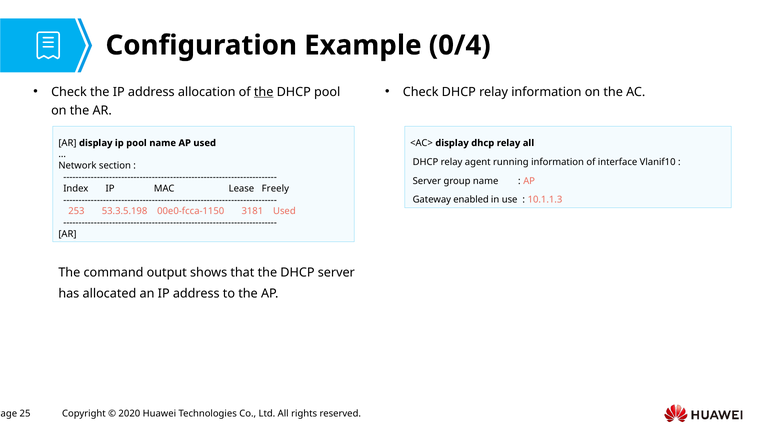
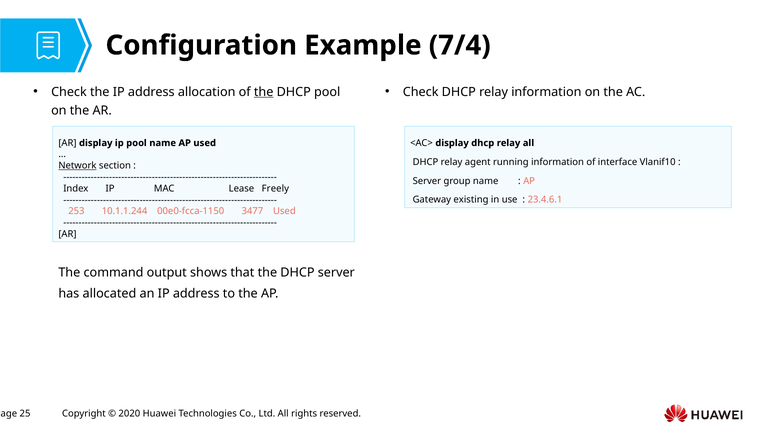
0/4: 0/4 -> 7/4
Network underline: none -> present
enabled: enabled -> existing
10.1.1.3: 10.1.1.3 -> 23.4.6.1
53.3.5.198: 53.3.5.198 -> 10.1.1.244
3181: 3181 -> 3477
